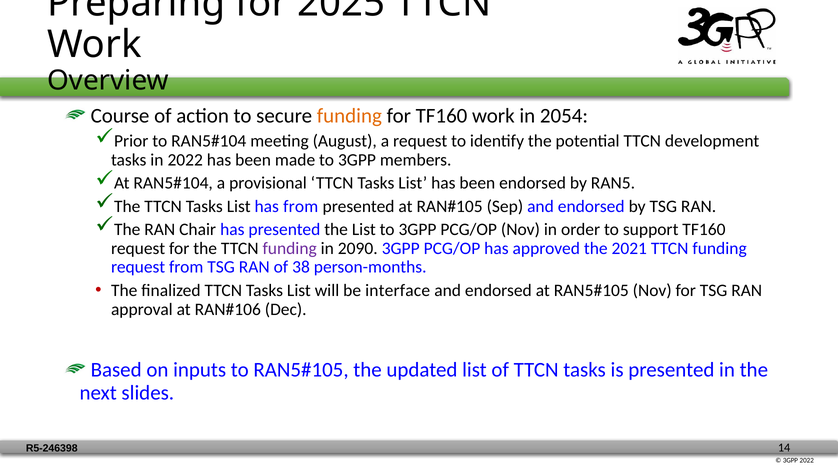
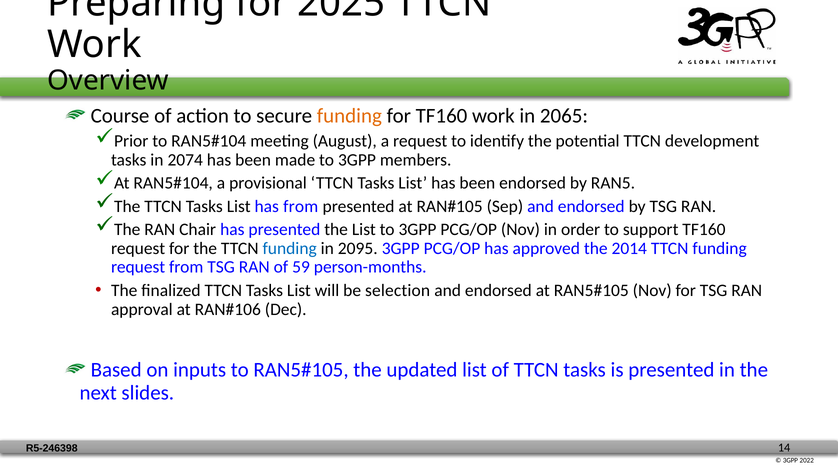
2054: 2054 -> 2065
in 2022: 2022 -> 2074
funding at (290, 249) colour: purple -> blue
2090: 2090 -> 2095
2021: 2021 -> 2014
38: 38 -> 59
interface: interface -> selection
